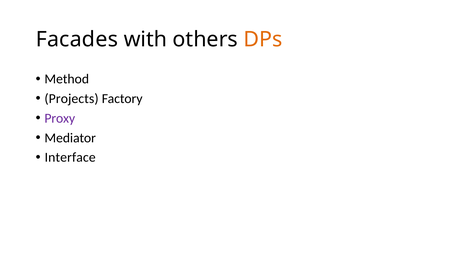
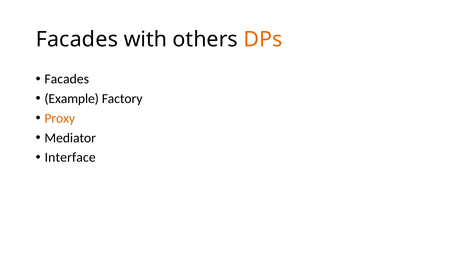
Method at (67, 79): Method -> Facades
Projects: Projects -> Example
Proxy colour: purple -> orange
